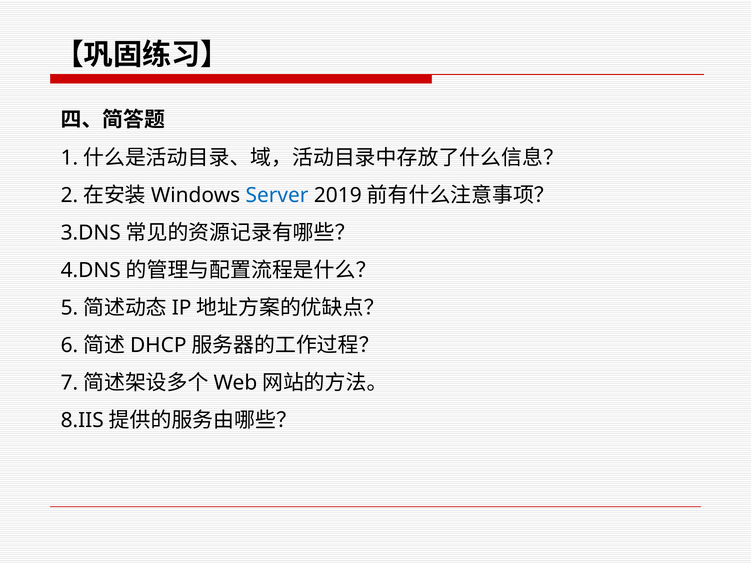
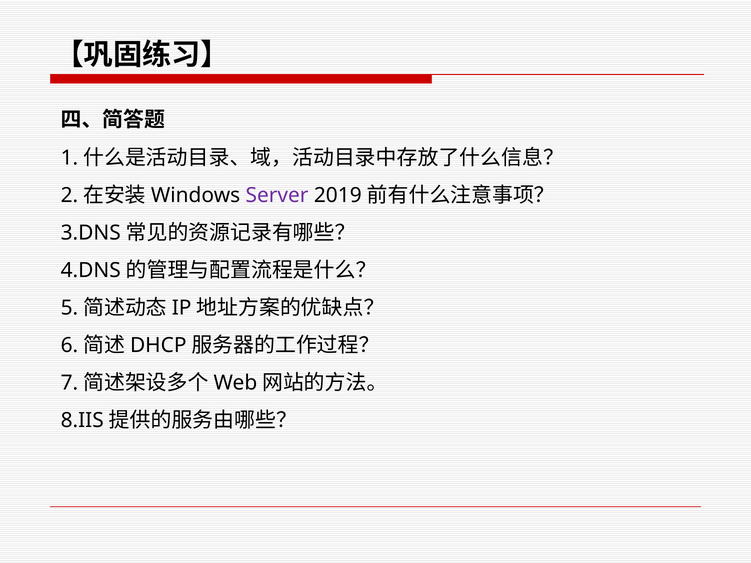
Server colour: blue -> purple
